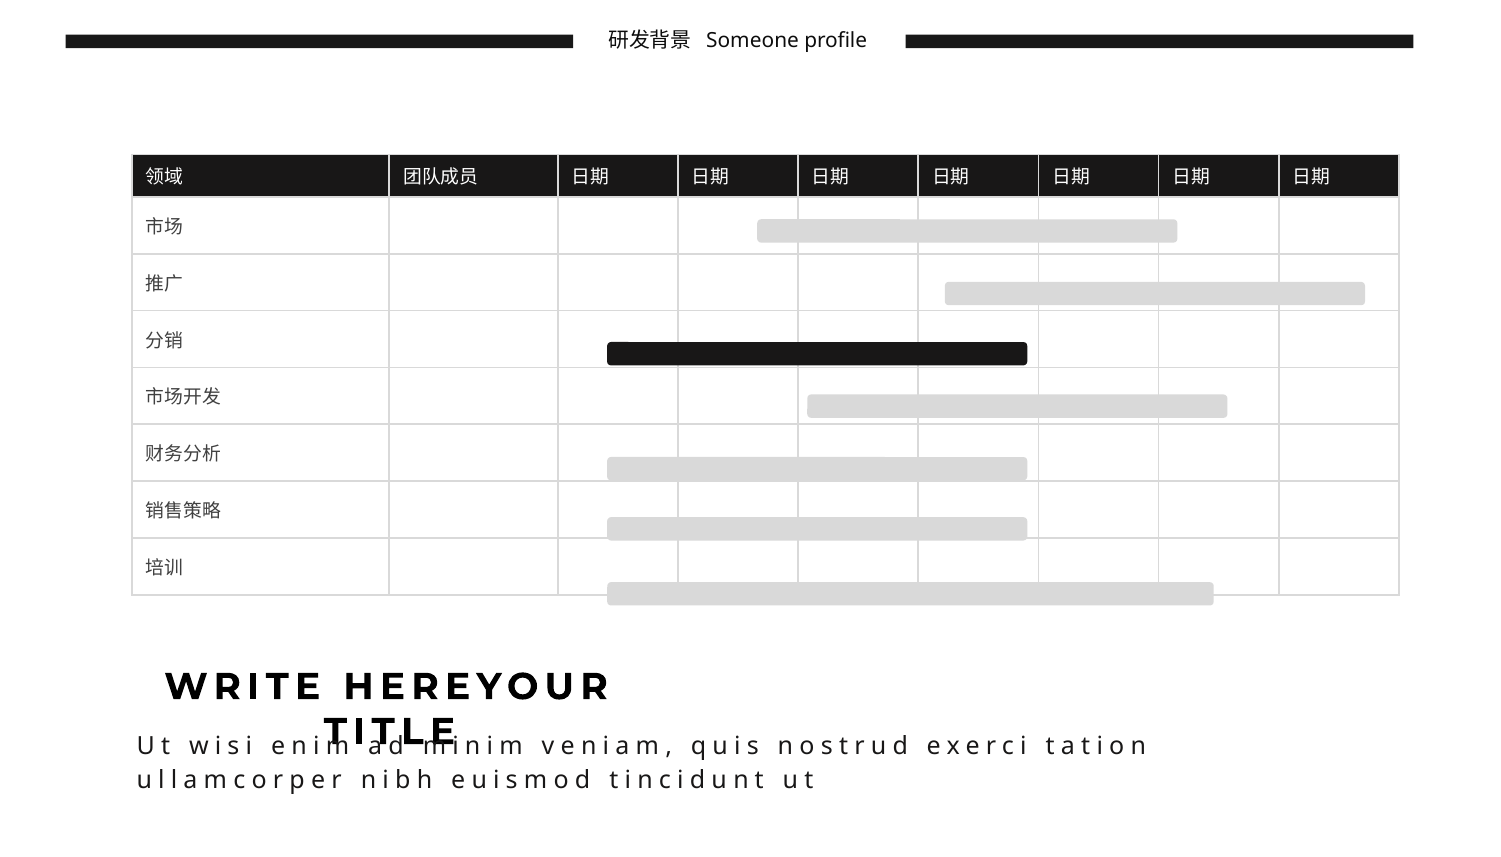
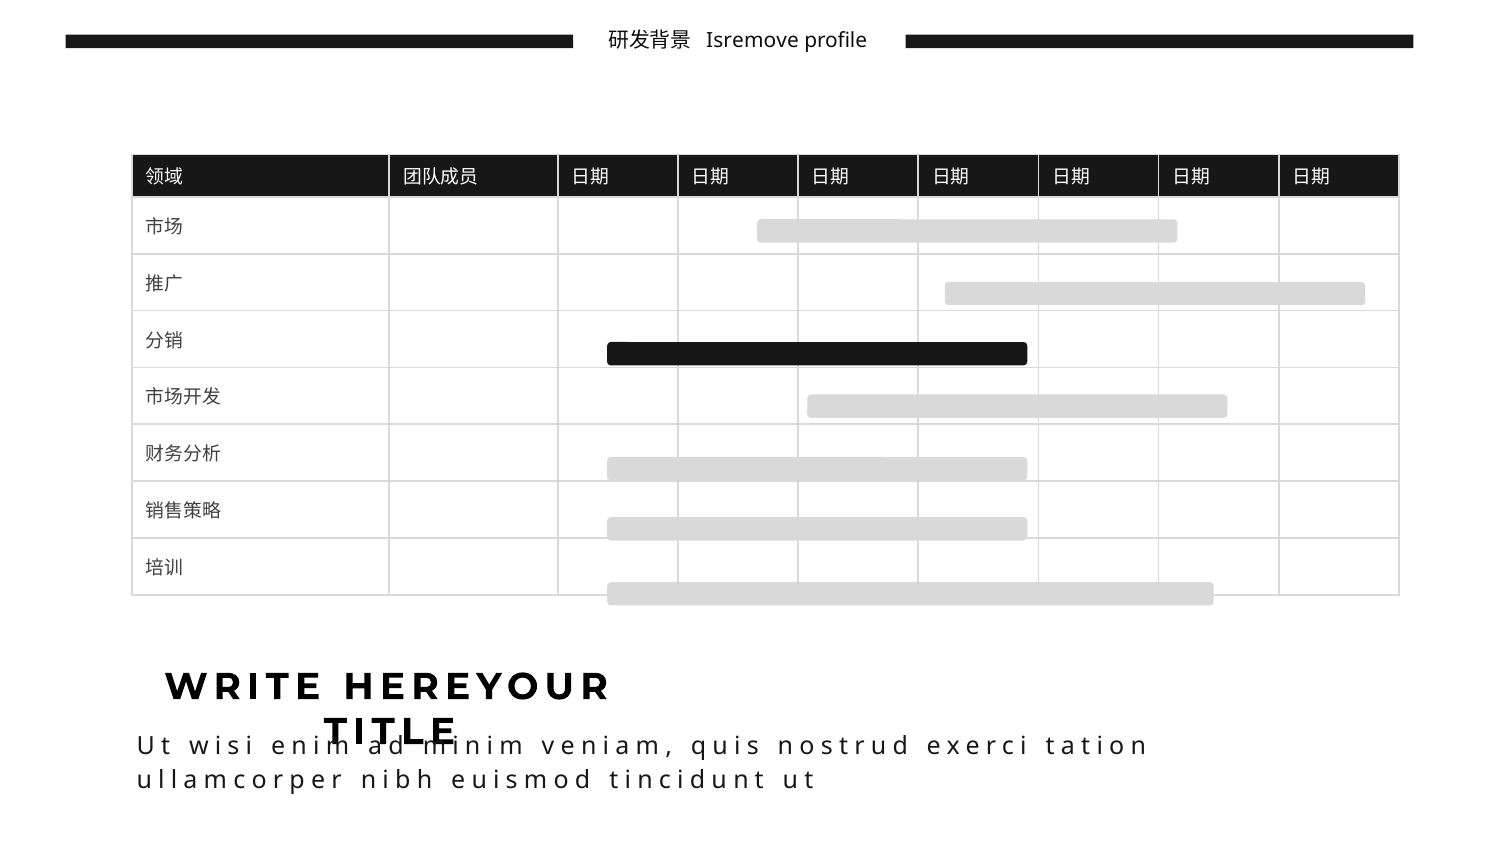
Someone: Someone -> Isremove
